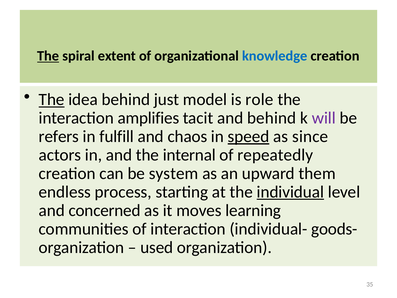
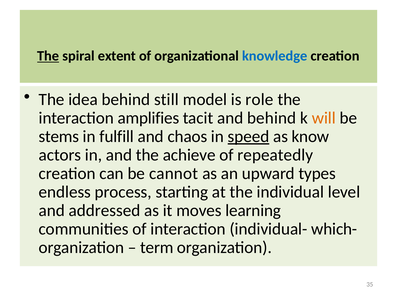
The at (52, 99) underline: present -> none
just: just -> still
will colour: purple -> orange
refers: refers -> stems
since: since -> know
internal: internal -> achieve
system: system -> cannot
them: them -> types
individual underline: present -> none
concerned: concerned -> addressed
goods-: goods- -> which-
used: used -> term
